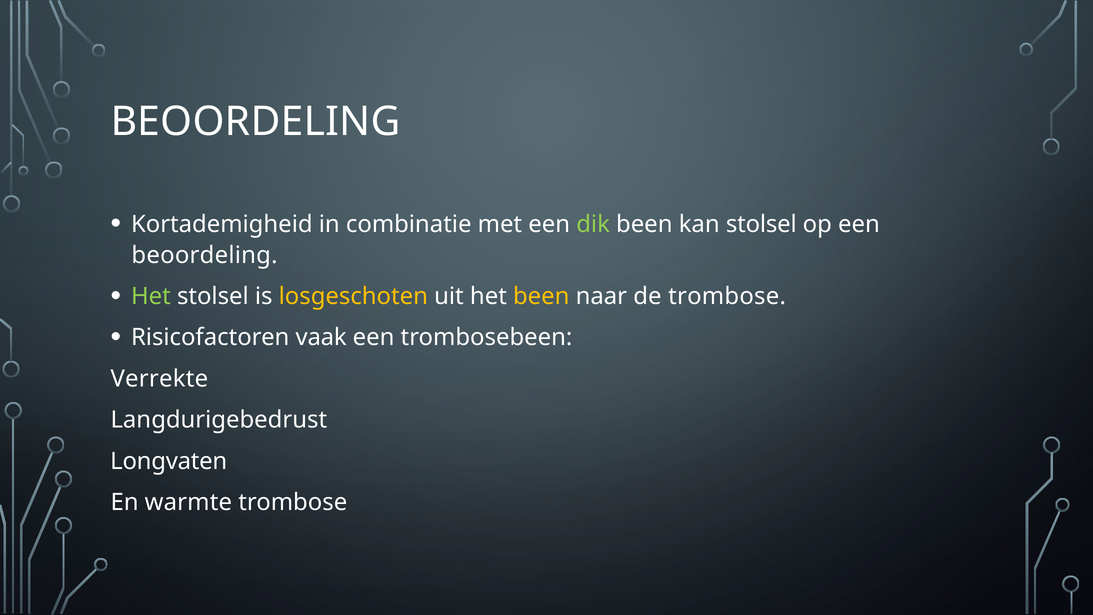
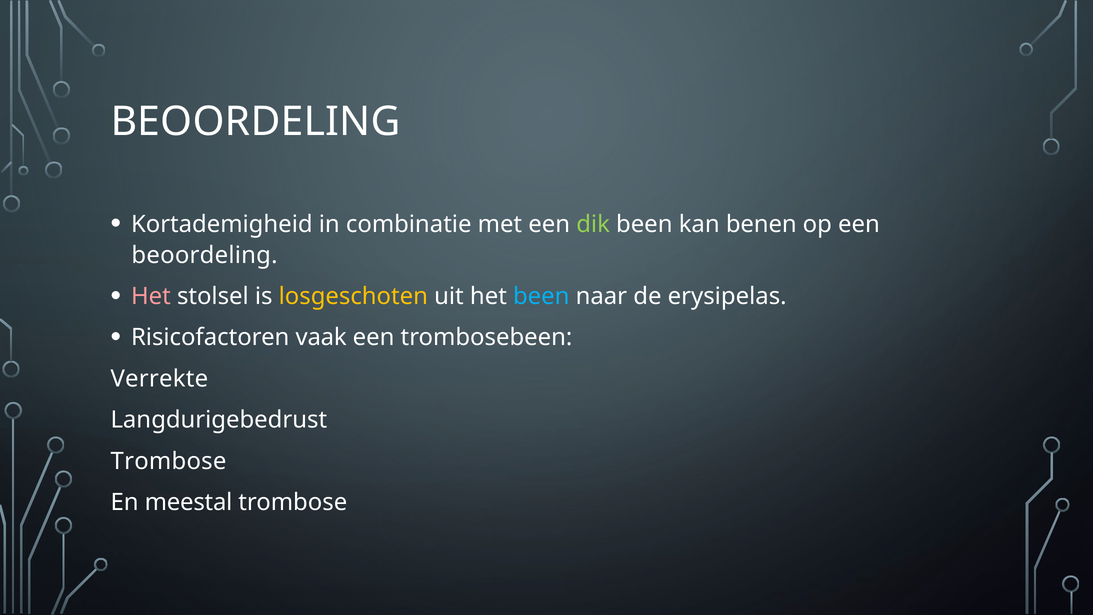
kan stolsel: stolsel -> benen
Het at (151, 296) colour: light green -> pink
been at (541, 296) colour: yellow -> light blue
de trombose: trombose -> erysipelas
Longvaten at (169, 461): Longvaten -> Trombose
warmte: warmte -> meestal
